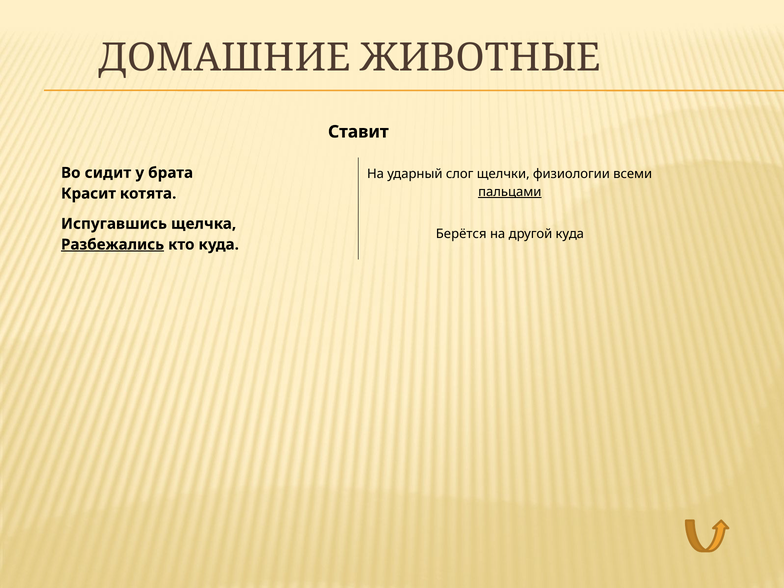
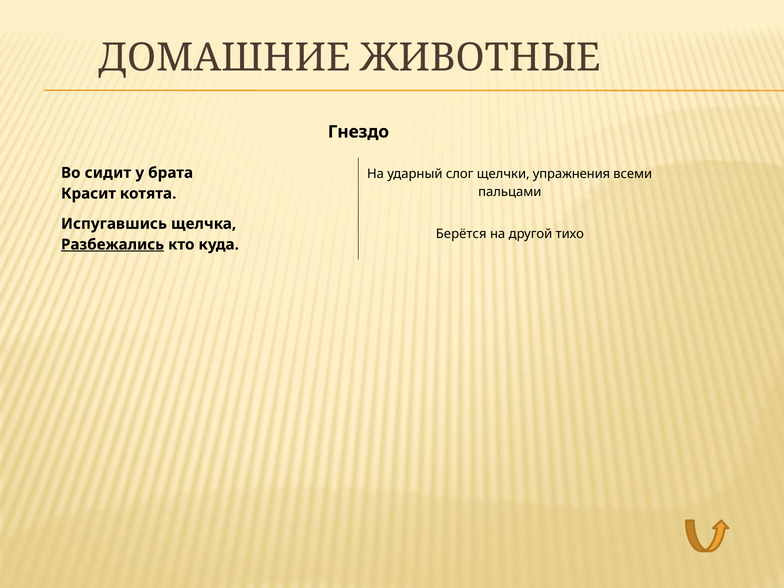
Ставит: Ставит -> Гнездо
физиологии: физиологии -> упражнения
пальцами underline: present -> none
другой куда: куда -> тихо
